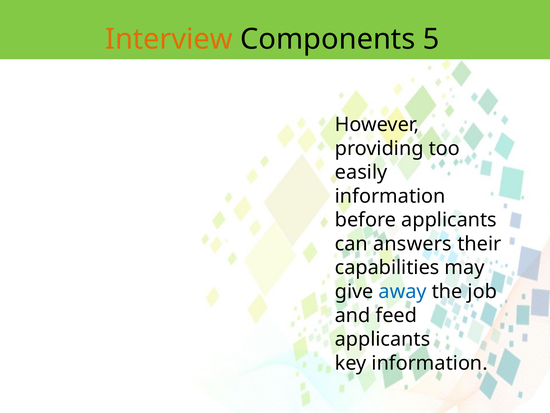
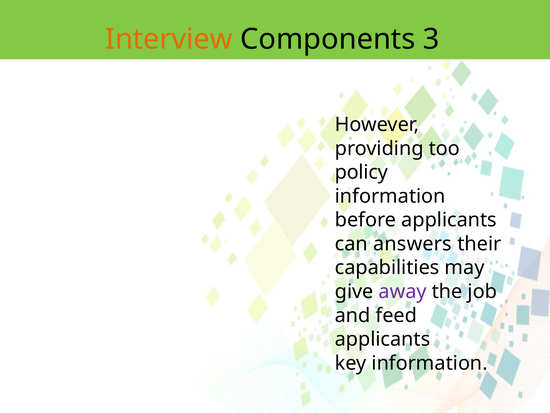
5: 5 -> 3
easily: easily -> policy
away colour: blue -> purple
